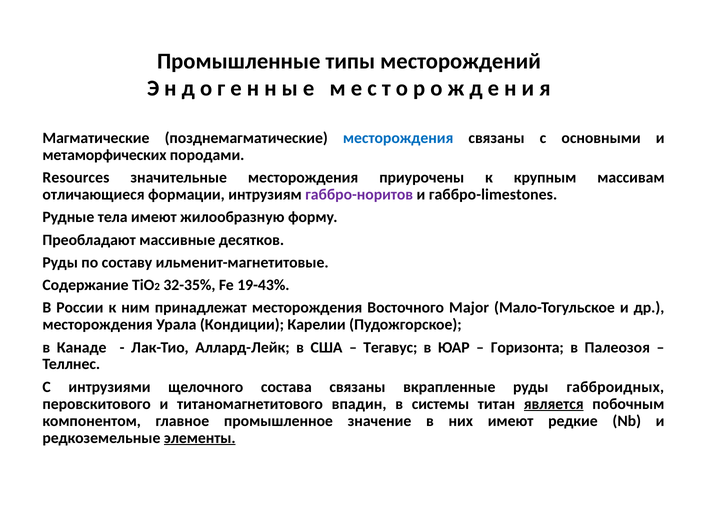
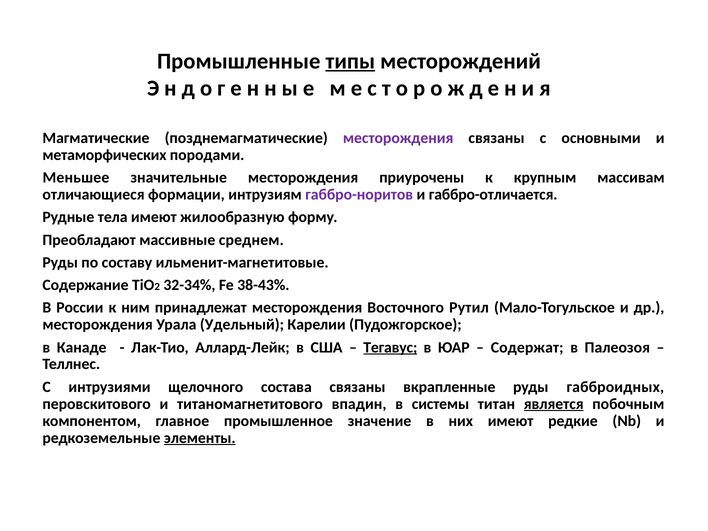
типы underline: none -> present
месторождения at (398, 138) colour: blue -> purple
Resources: Resources -> Меньшее
габбро-limestones: габбро-limestones -> габбро-отличается
десятков: десятков -> среднем
32-35%: 32-35% -> 32-34%
19-43%: 19-43% -> 38-43%
Major: Major -> Рутил
Кондиции: Кондиции -> Удельный
Тегавус underline: none -> present
Горизонта: Горизонта -> Содержат
